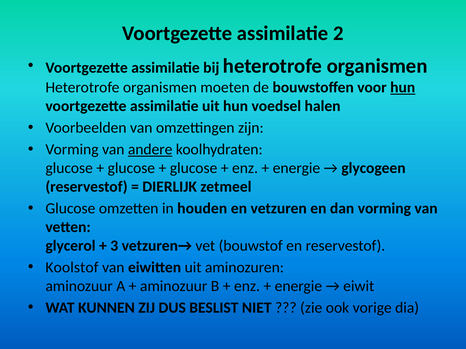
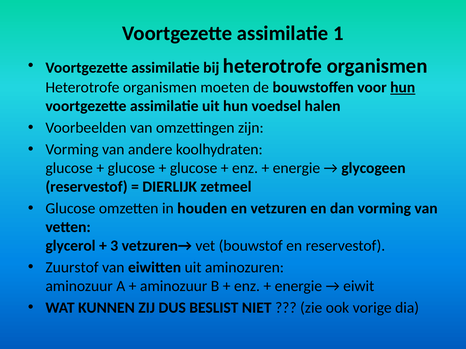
2: 2 -> 1
andere underline: present -> none
Koolstof: Koolstof -> Zuurstof
